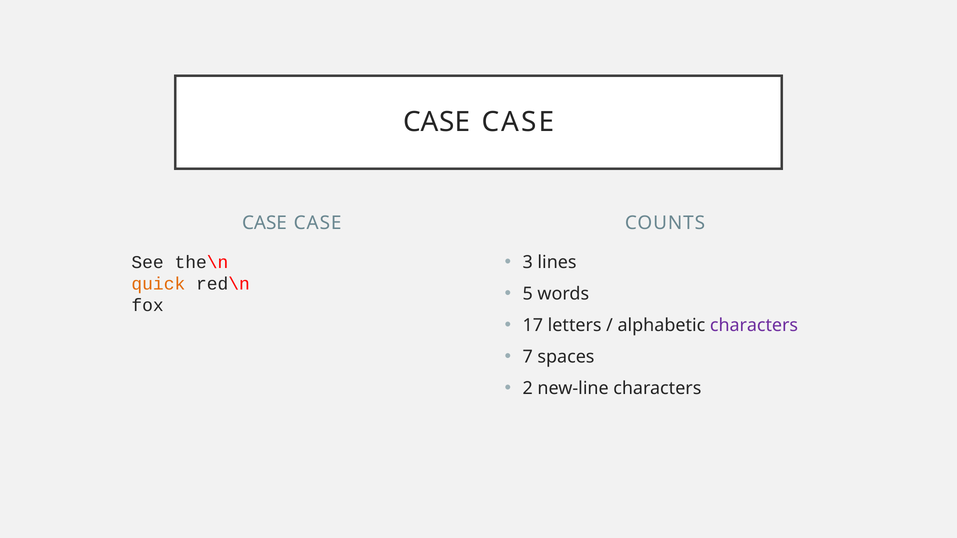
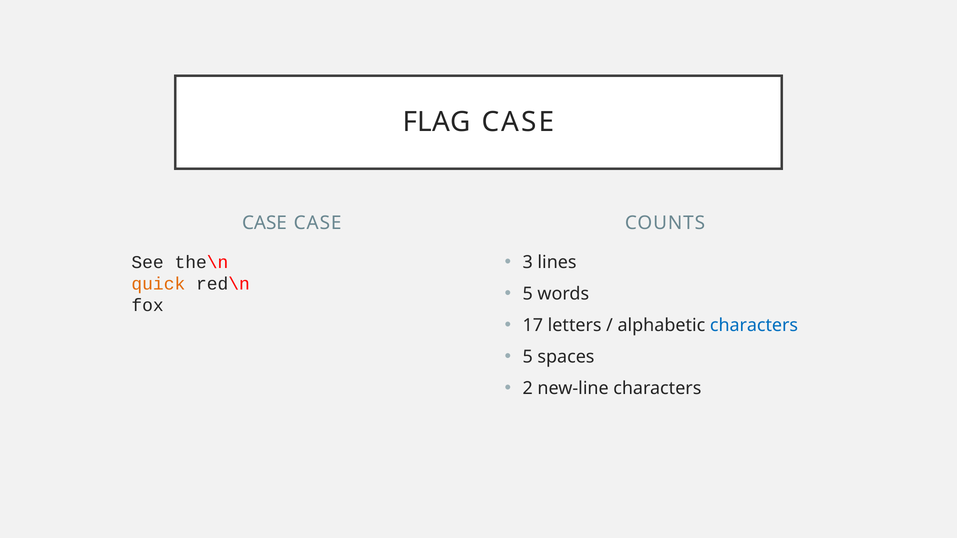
CASE at (437, 122): CASE -> FLAG
characters at (754, 325) colour: purple -> blue
7 at (528, 357): 7 -> 5
